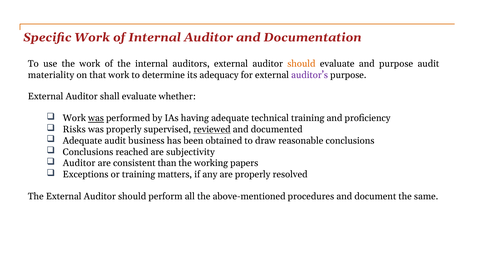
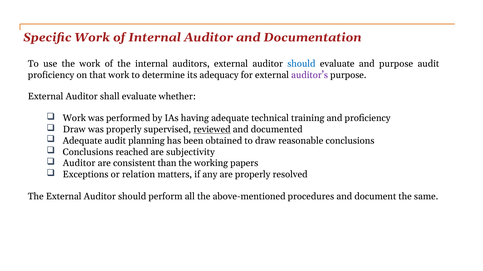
should at (301, 64) colour: orange -> blue
materiality at (51, 75): materiality -> proficiency
was at (96, 119) underline: present -> none
Risks at (74, 130): Risks -> Draw
business: business -> planning
or training: training -> relation
